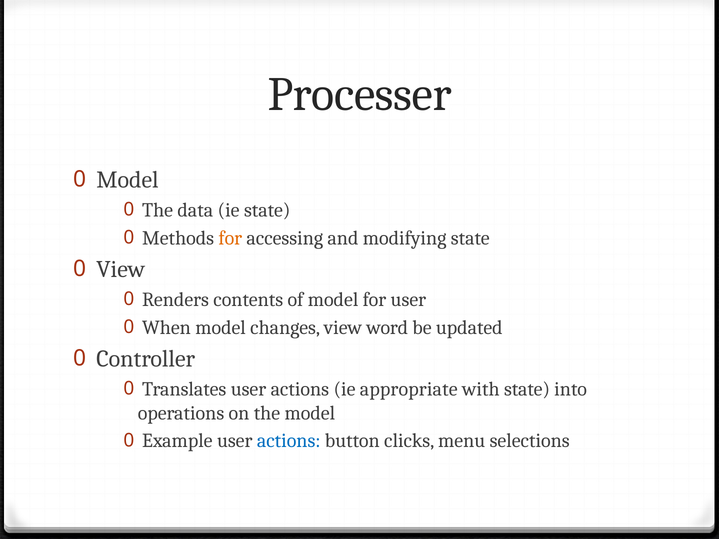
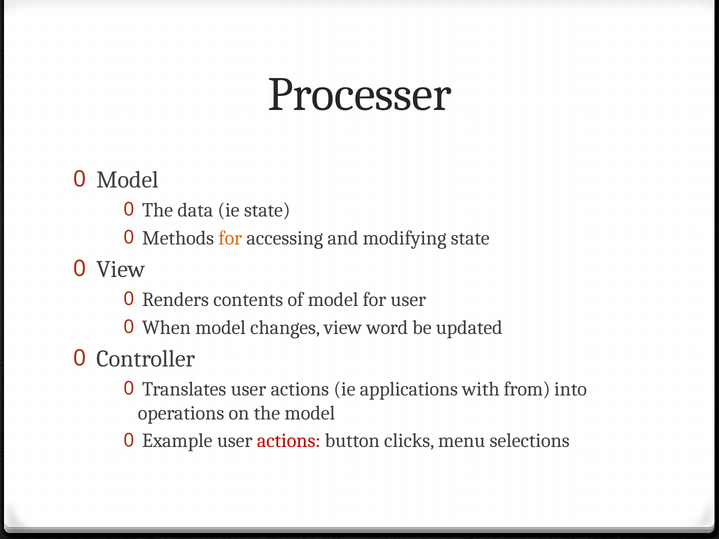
appropriate: appropriate -> applications
with state: state -> from
actions at (289, 441) colour: blue -> red
